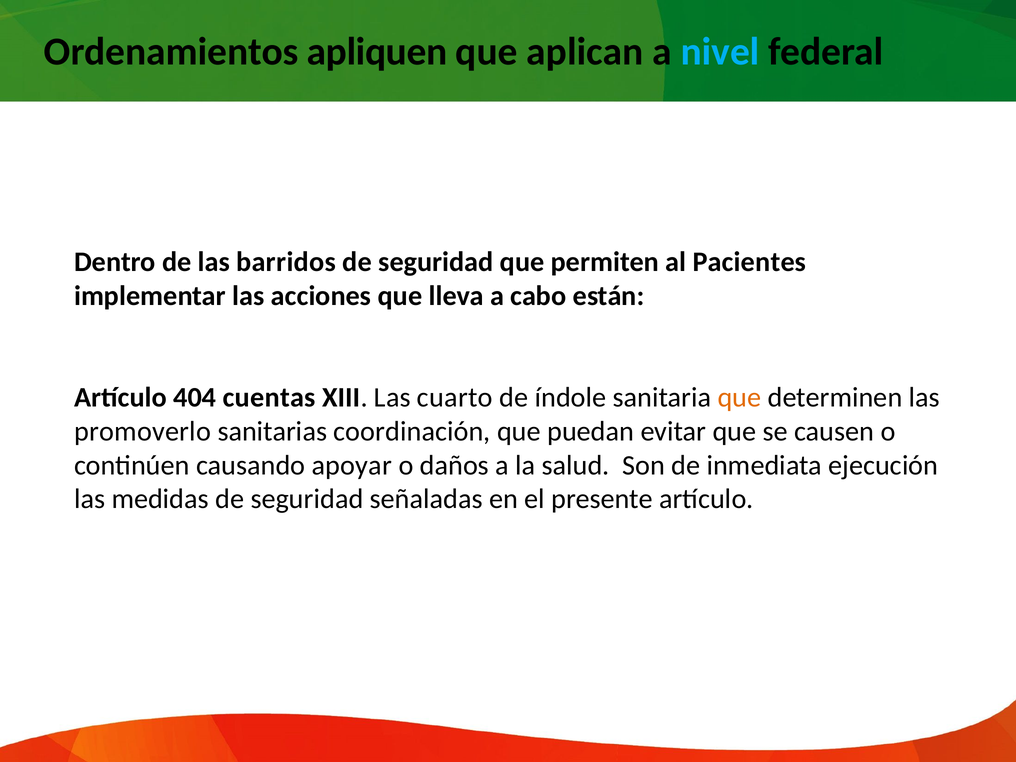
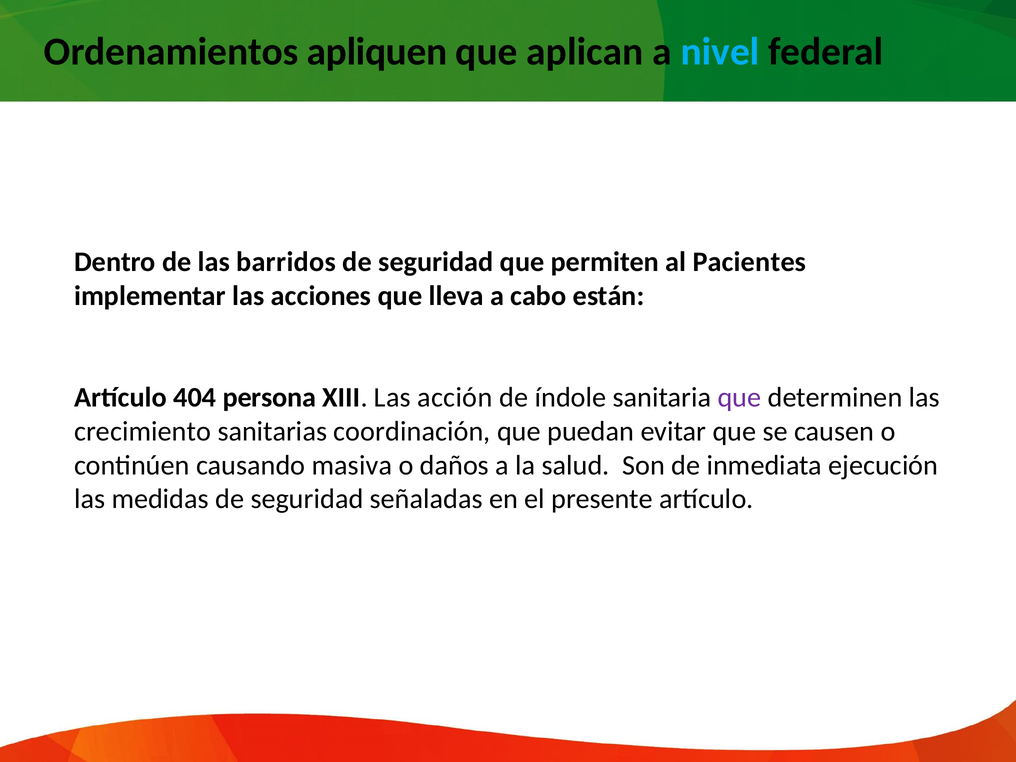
cuentas: cuentas -> persona
cuarto: cuarto -> acción
que at (739, 397) colour: orange -> purple
promoverlo: promoverlo -> crecimiento
apoyar: apoyar -> masiva
